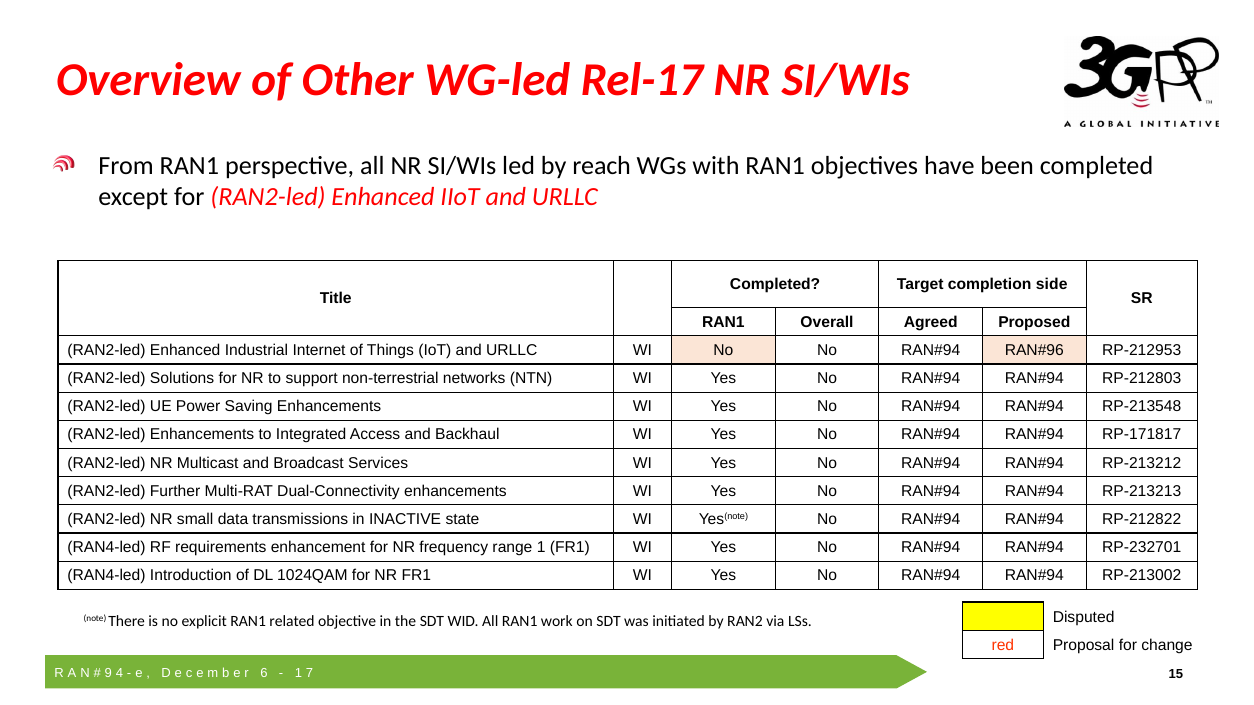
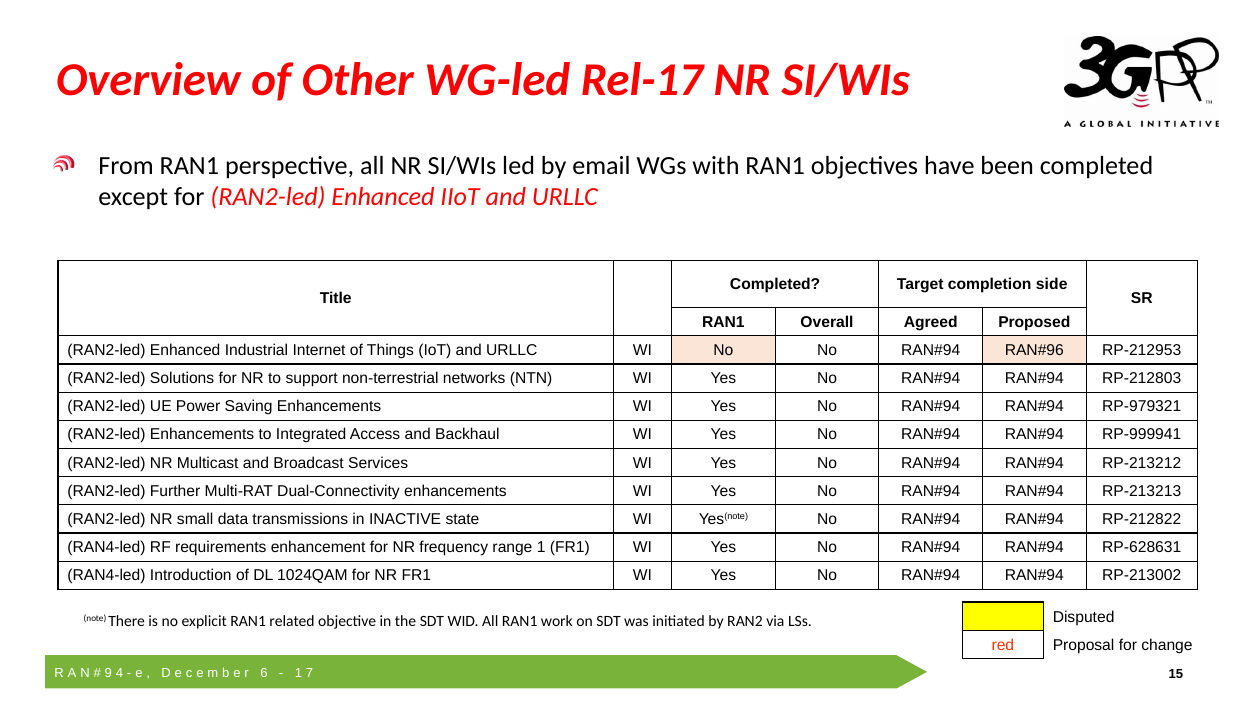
reach: reach -> email
RP-213548: RP-213548 -> RP-979321
RP-171817: RP-171817 -> RP-999941
RP-232701: RP-232701 -> RP-628631
